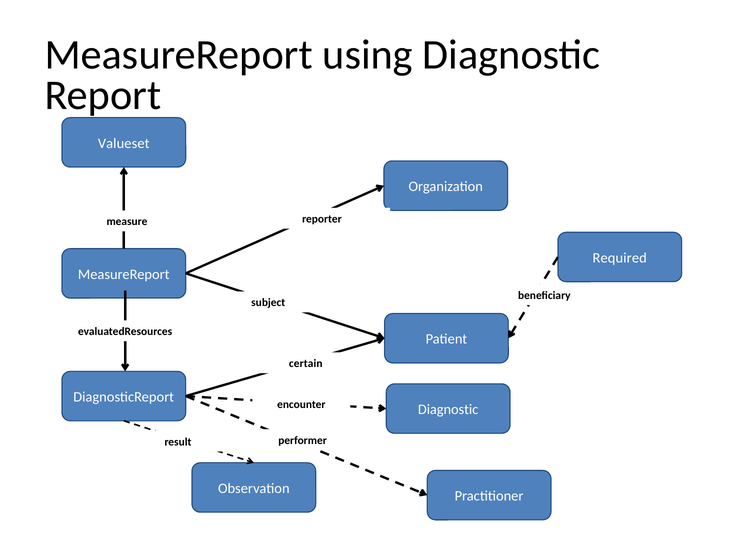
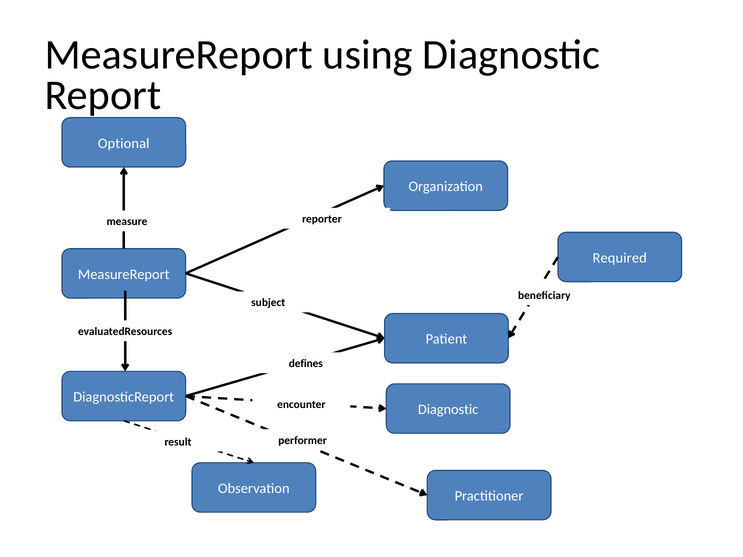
Valueset: Valueset -> Optional
certain: certain -> defines
